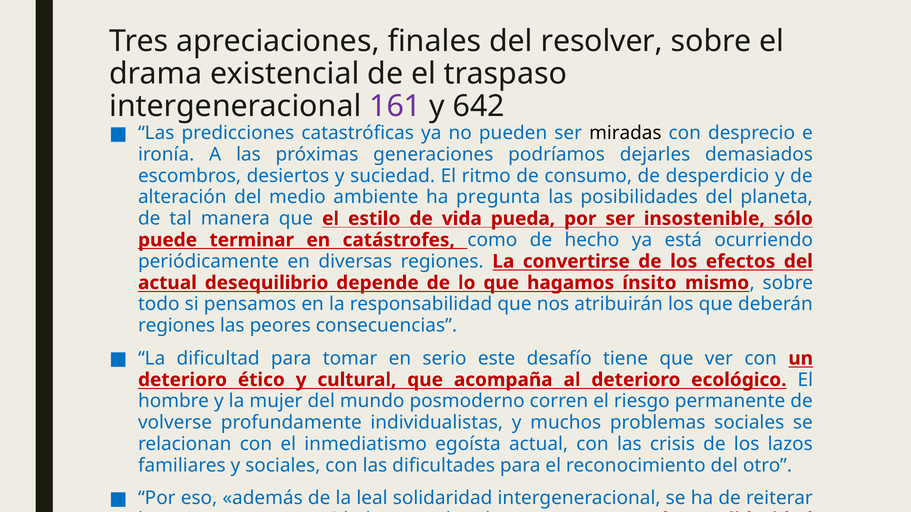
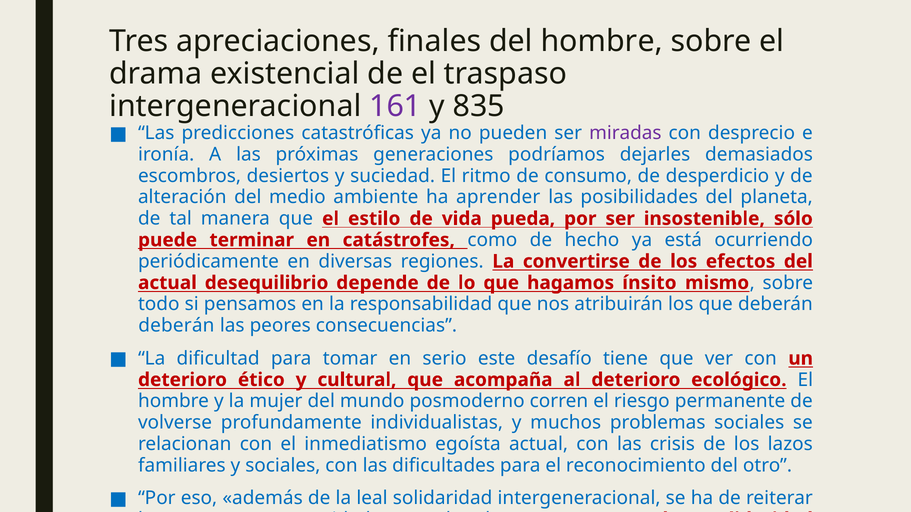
del resolver: resolver -> hombre
642: 642 -> 835
miradas colour: black -> purple
pregunta: pregunta -> aprender
regiones at (177, 326): regiones -> deberán
